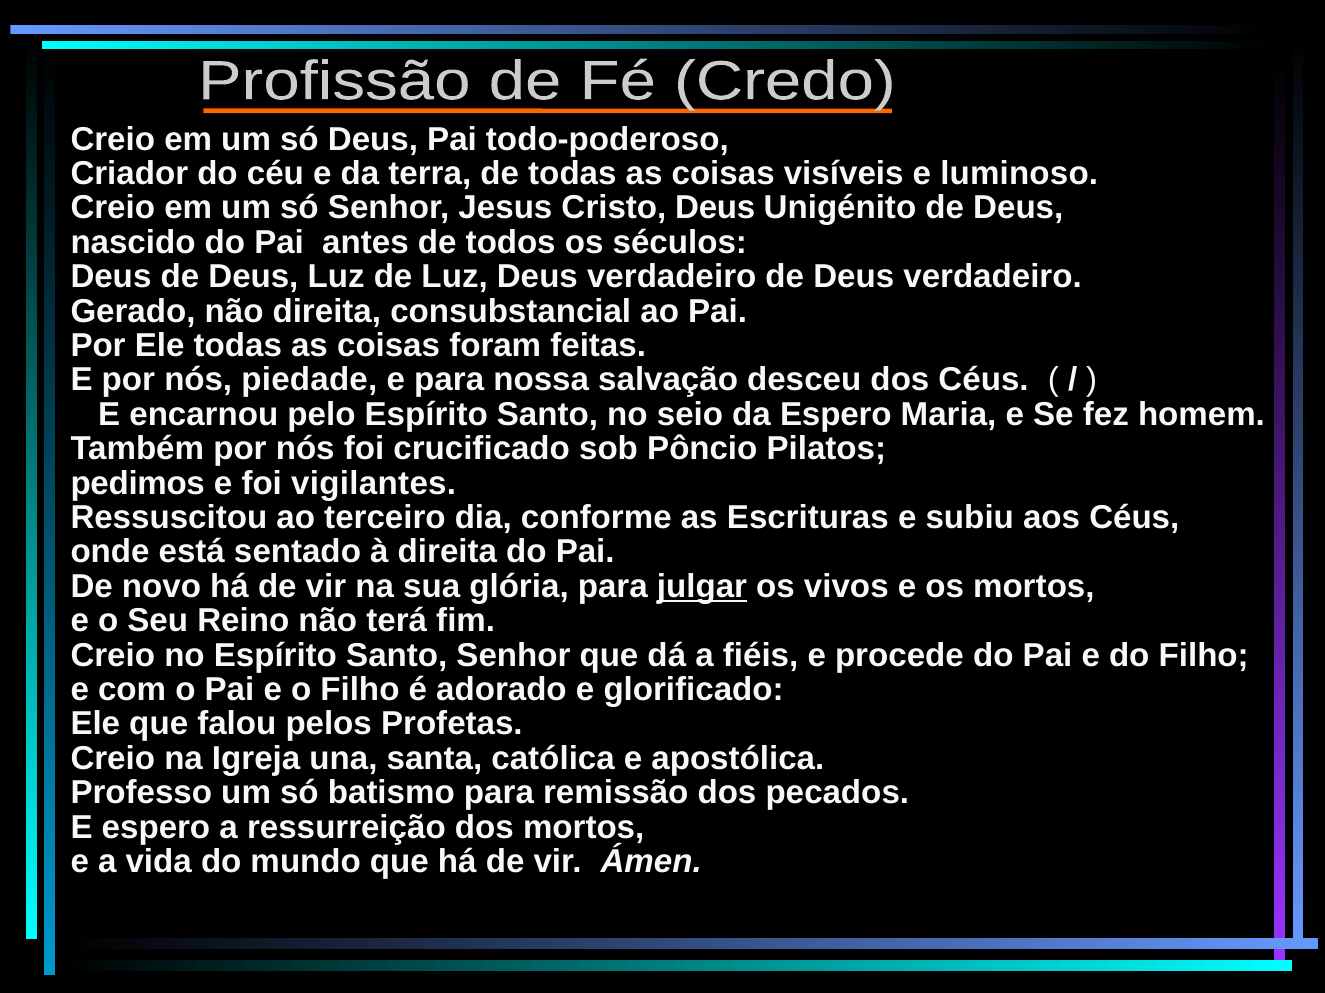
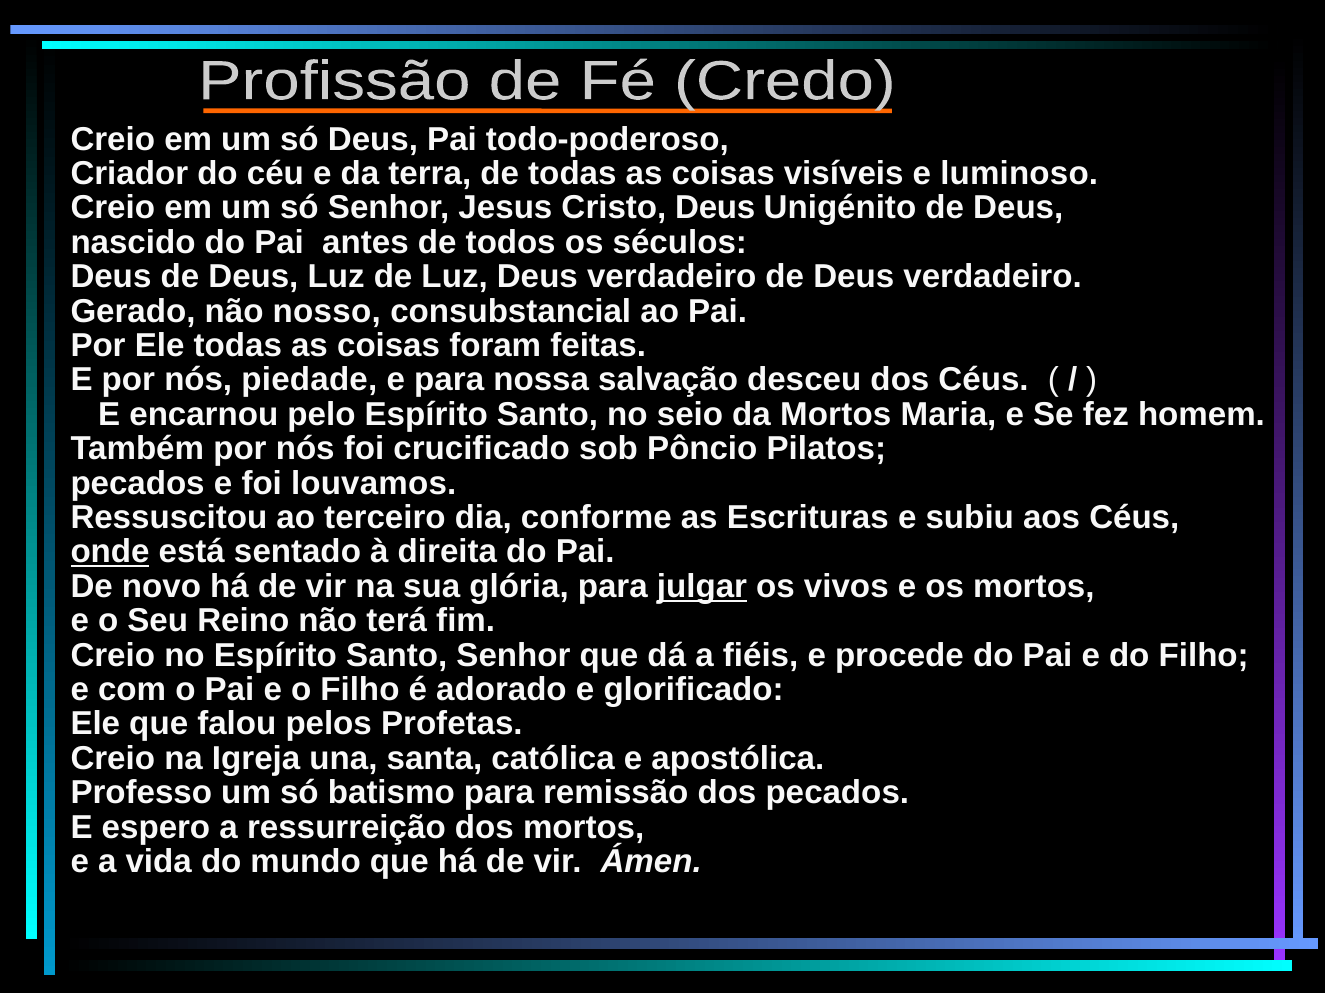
não direita: direita -> nosso
da Espero: Espero -> Mortos
pedimos at (138, 483): pedimos -> pecados
vigilantes: vigilantes -> louvamos
onde underline: none -> present
